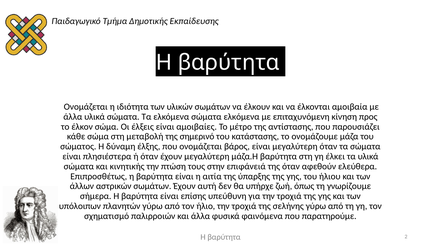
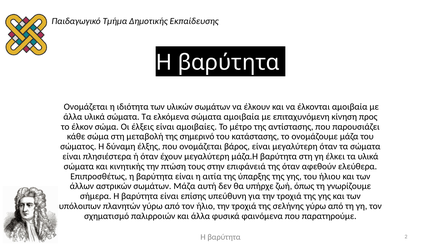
σώματα ελκόμενα: ελκόμενα -> αμοιβαία
σωμάτων Έχουν: Έχουν -> Μάζα
